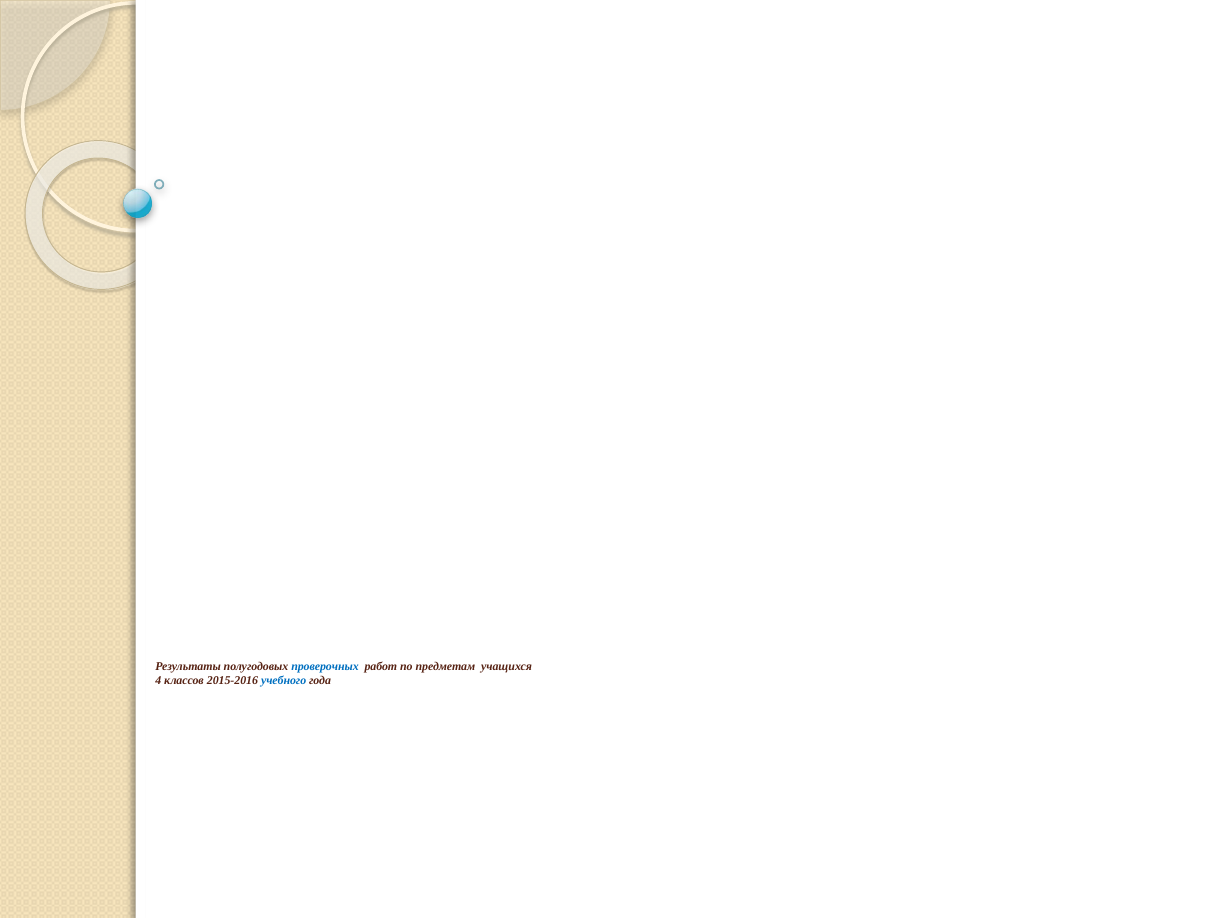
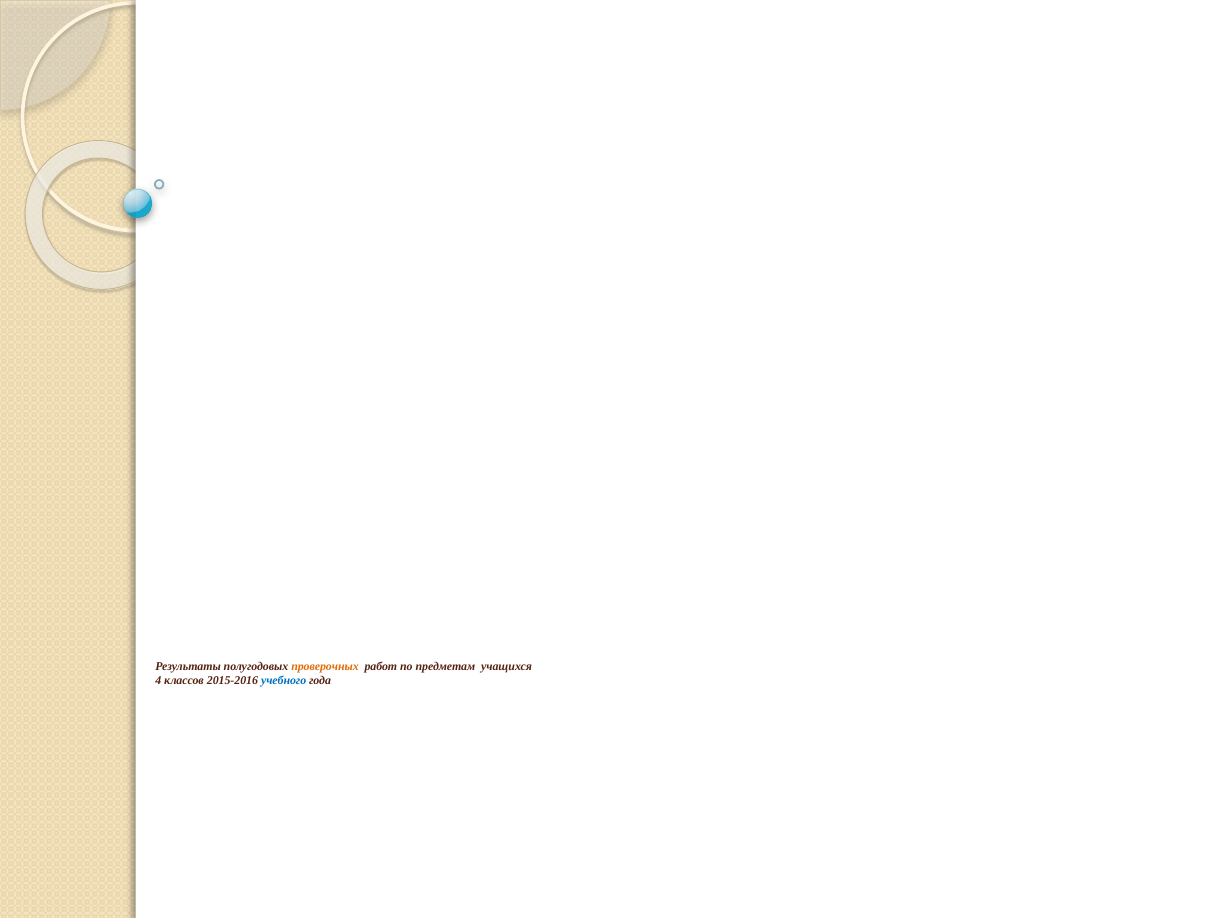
проверочных colour: blue -> orange
